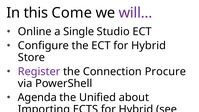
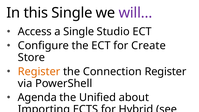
this Come: Come -> Single
Online: Online -> Access
ECT for Hybrid: Hybrid -> Create
Register at (39, 72) colour: purple -> orange
Connection Procure: Procure -> Register
